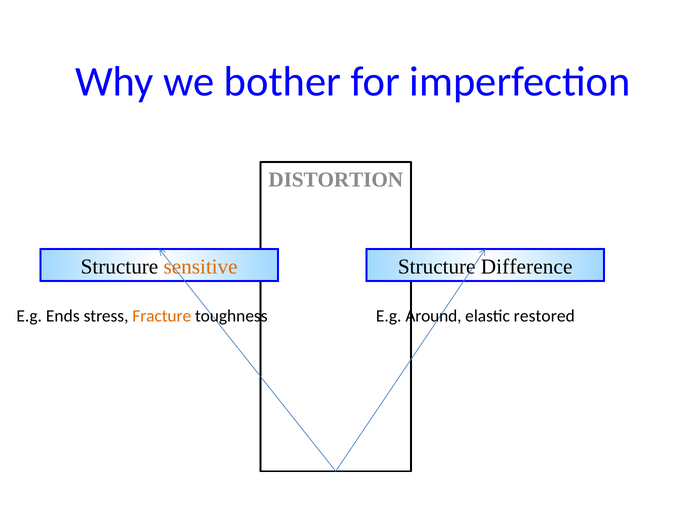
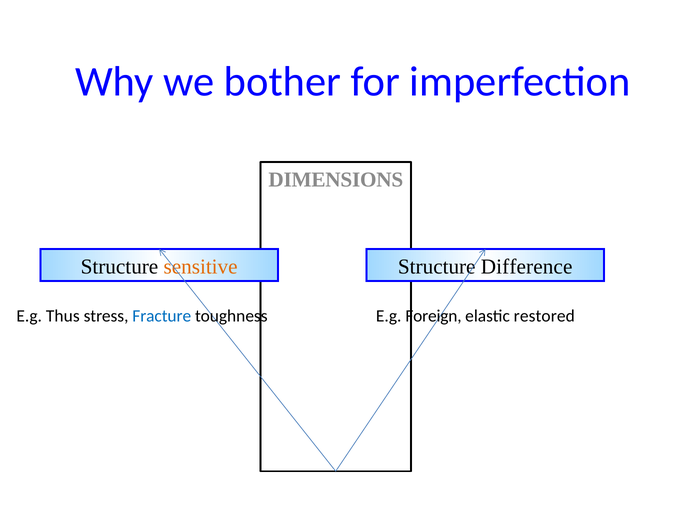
DISTORTION: DISTORTION -> DIMENSIONS
Ends: Ends -> Thus
Fracture colour: orange -> blue
Around: Around -> Foreign
